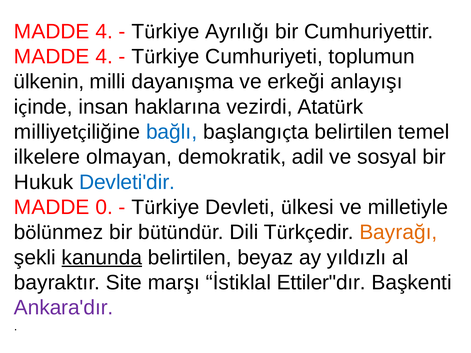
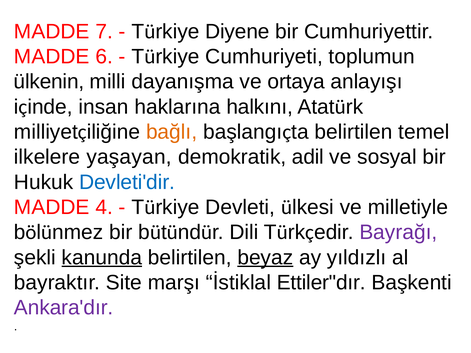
4 at (104, 31): 4 -> 7
Ayrılığı: Ayrılığı -> Diyene
4 at (104, 57): 4 -> 6
erkeği: erkeği -> ortaya
vezirdi: vezirdi -> halkını
bağlı colour: blue -> orange
olmayan: olmayan -> yaşayan
0: 0 -> 4
Bayrağı colour: orange -> purple
beyaz underline: none -> present
